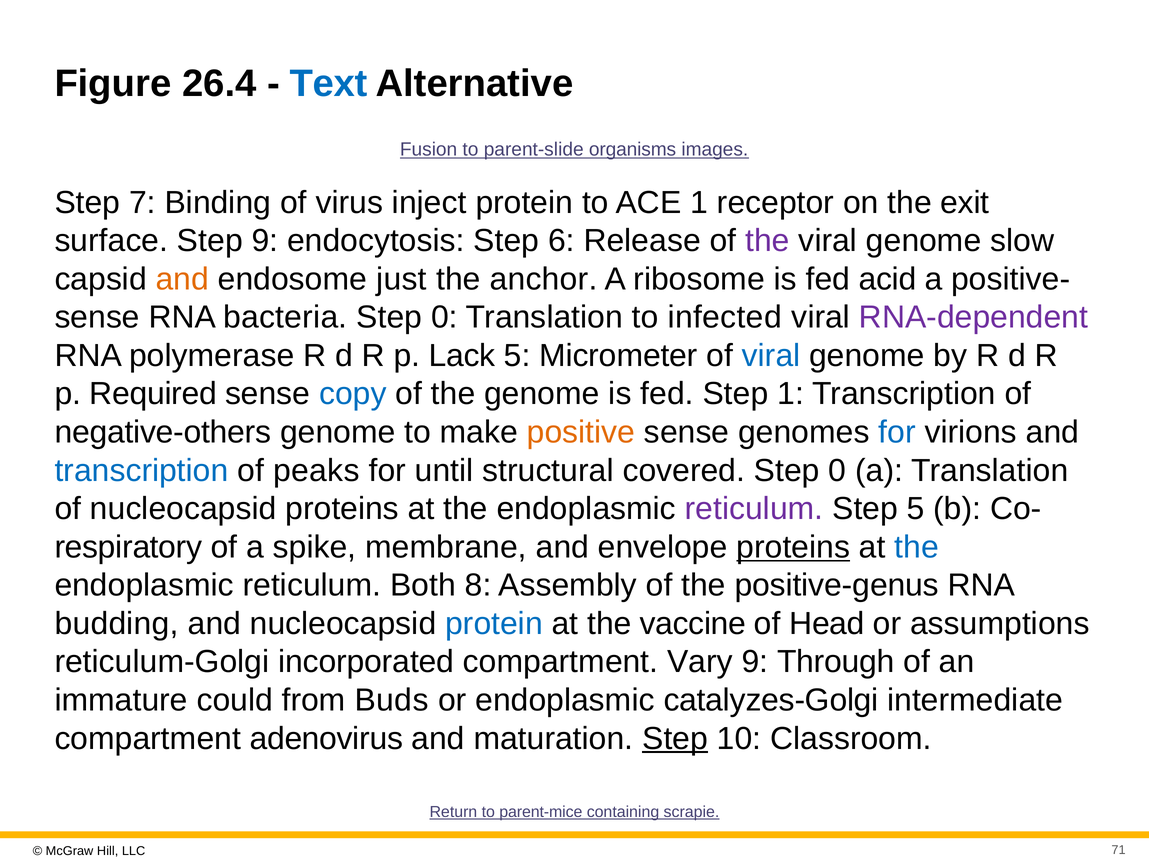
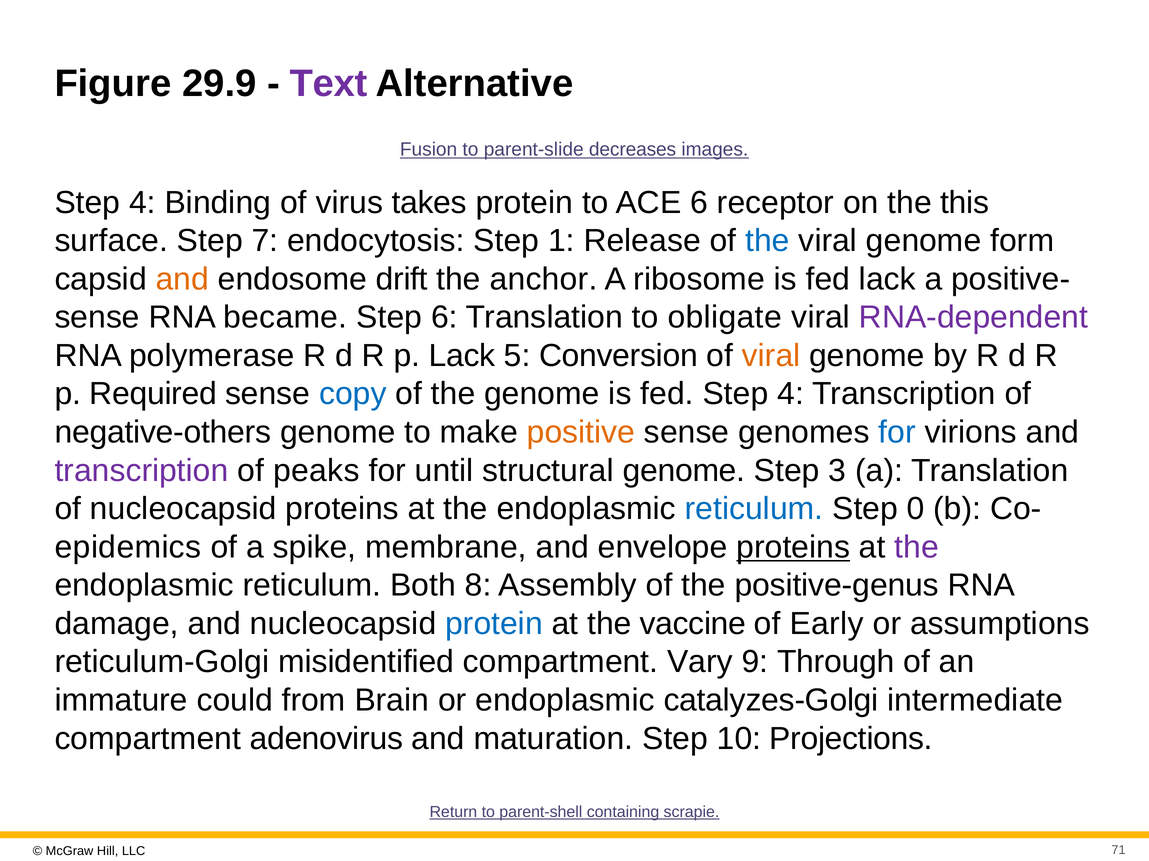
26.4: 26.4 -> 29.9
Text colour: blue -> purple
organisms: organisms -> decreases
7 at (142, 203): 7 -> 4
inject: inject -> takes
ACE 1: 1 -> 6
exit: exit -> this
Step 9: 9 -> 7
6: 6 -> 1
the at (767, 241) colour: purple -> blue
slow: slow -> form
just: just -> drift
fed acid: acid -> lack
bacteria: bacteria -> became
0 at (444, 318): 0 -> 6
infected: infected -> obligate
Micrometer: Micrometer -> Conversion
viral at (771, 356) colour: blue -> orange
fed Step 1: 1 -> 4
transcription at (142, 471) colour: blue -> purple
structural covered: covered -> genome
0 at (837, 471): 0 -> 3
reticulum at (754, 509) colour: purple -> blue
Step 5: 5 -> 0
respiratory: respiratory -> epidemics
the at (917, 548) colour: blue -> purple
budding: budding -> damage
Head: Head -> Early
incorporated: incorporated -> misidentified
Buds: Buds -> Brain
Step at (675, 739) underline: present -> none
Classroom: Classroom -> Projections
parent-mice: parent-mice -> parent-shell
